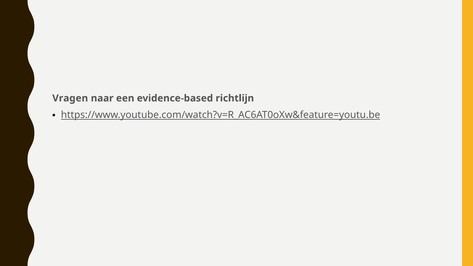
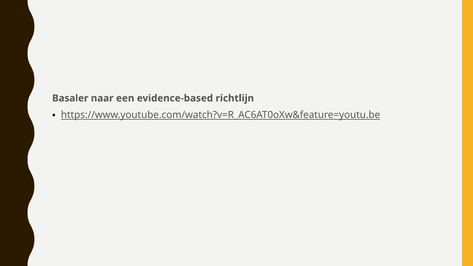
Vragen: Vragen -> Basaler
